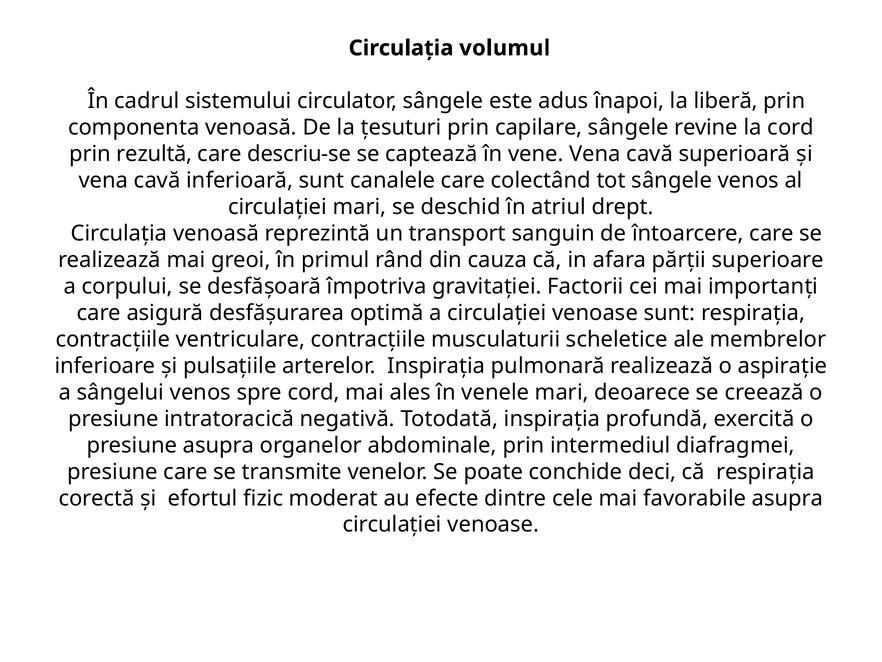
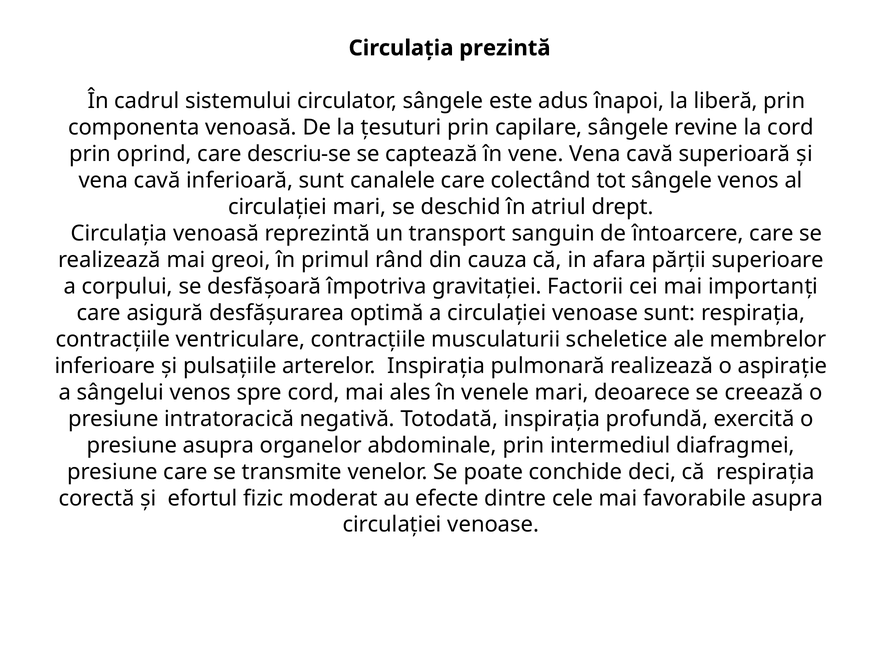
volumul: volumul -> prezintă
rezultă: rezultă -> oprind
